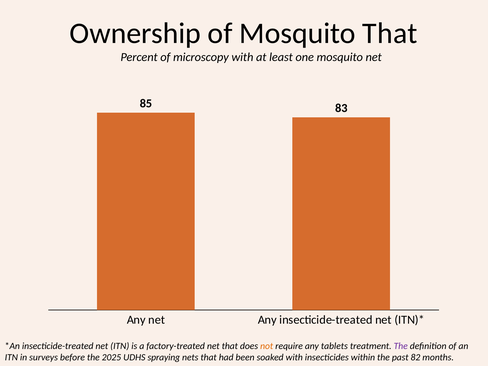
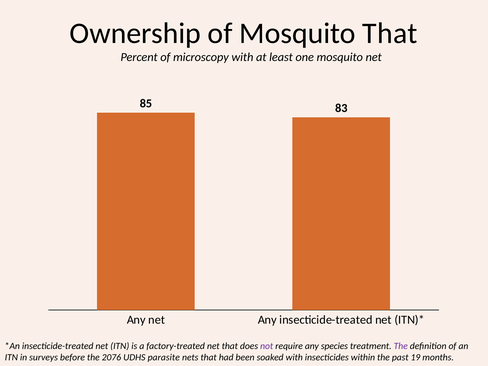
not colour: orange -> purple
tablets: tablets -> species
2025: 2025 -> 2076
spraying: spraying -> parasite
82: 82 -> 19
